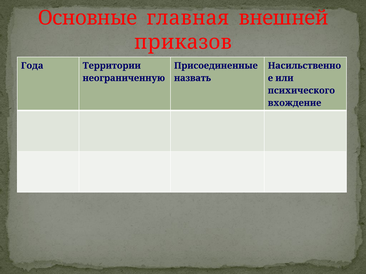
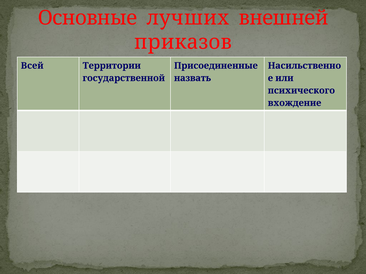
главная: главная -> лучших
Года: Года -> Всей
неограниченную: неограниченную -> государственной
